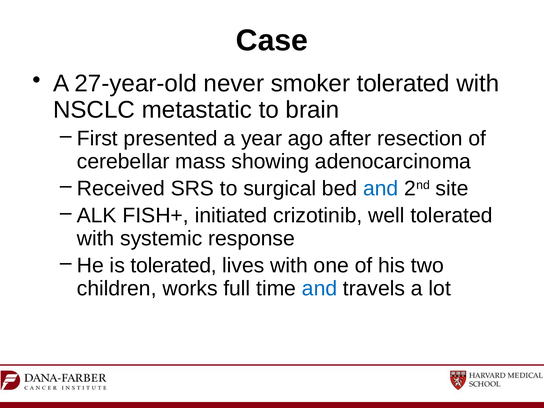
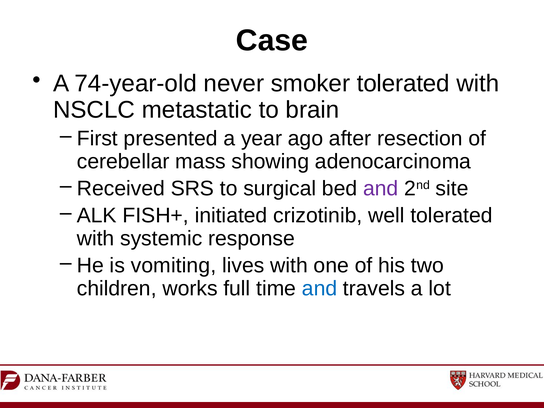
27-year-old: 27-year-old -> 74-year-old
and at (381, 188) colour: blue -> purple
is tolerated: tolerated -> vomiting
